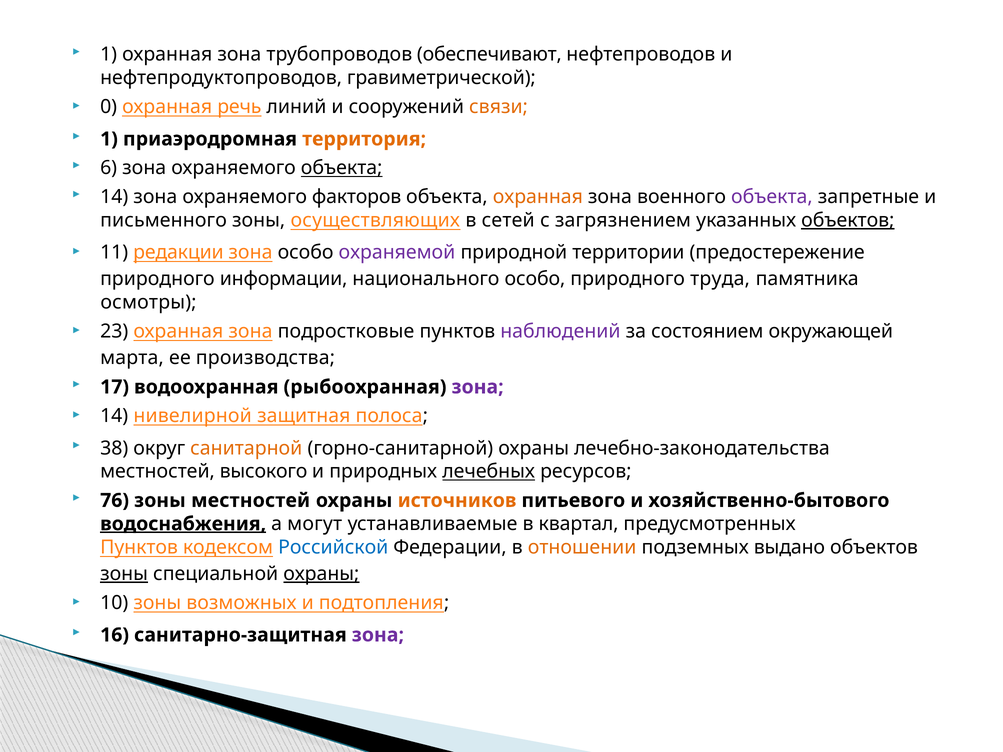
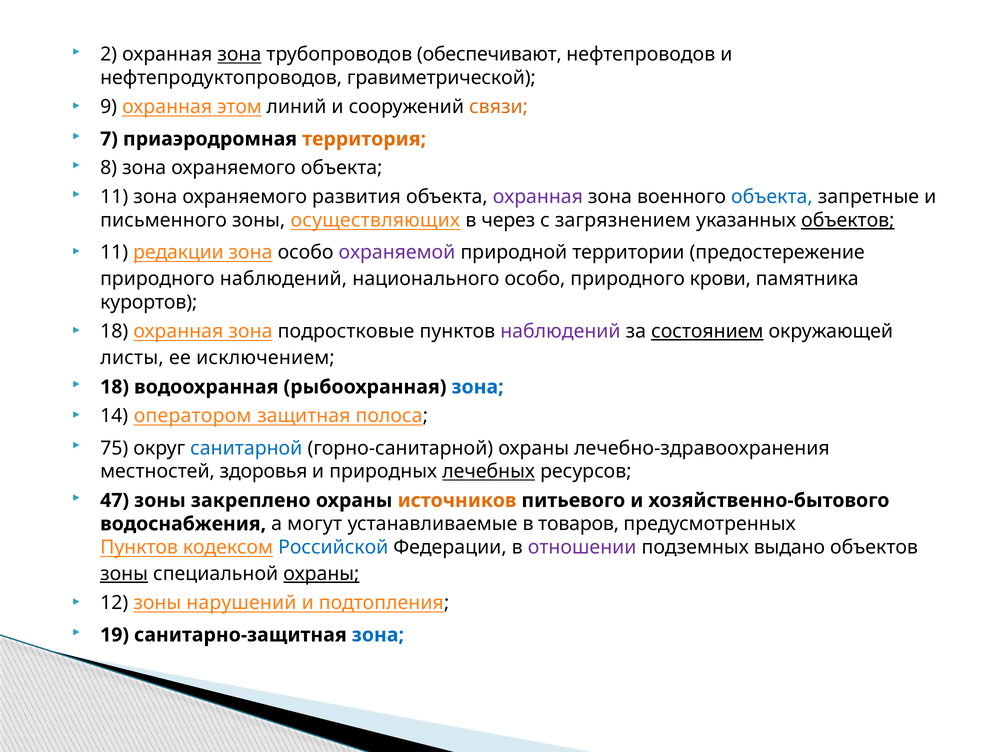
1 at (109, 54): 1 -> 2
зона at (239, 54) underline: none -> present
0: 0 -> 9
речь: речь -> этом
1 at (109, 139): 1 -> 7
6: 6 -> 8
объекта at (342, 168) underline: present -> none
14 at (114, 197): 14 -> 11
факторов: факторов -> развития
охранная at (538, 197) colour: orange -> purple
объекта at (772, 197) colour: purple -> blue
сетей: сетей -> через
природного информации: информации -> наблюдений
труда: труда -> крови
осмотры: осмотры -> курортов
23 at (114, 332): 23 -> 18
состоянием underline: none -> present
марта: марта -> листы
производства: производства -> исключением
17 at (115, 387): 17 -> 18
зона at (478, 387) colour: purple -> blue
нивелирной: нивелирной -> оператором
38: 38 -> 75
санитарной colour: orange -> blue
лечебно-законодательства: лечебно-законодательства -> лечебно-здравоохранения
высокого: высокого -> здоровья
76: 76 -> 47
зоны местностей: местностей -> закреплено
водоснабжения underline: present -> none
квартал: квартал -> товаров
отношении colour: orange -> purple
10: 10 -> 12
возможных: возможных -> нарушений
16: 16 -> 19
зона at (378, 635) colour: purple -> blue
